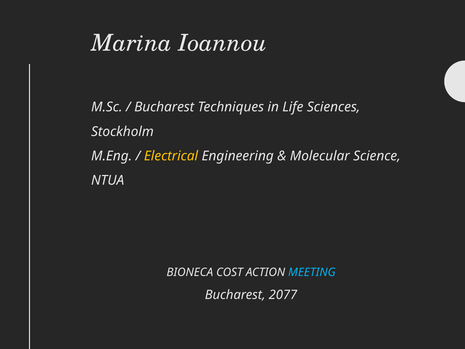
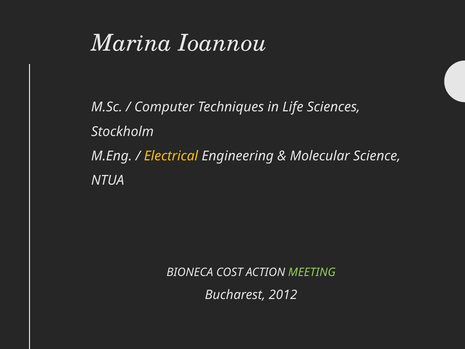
Bucharest at (164, 107): Bucharest -> Computer
MEETING colour: light blue -> light green
2077: 2077 -> 2012
